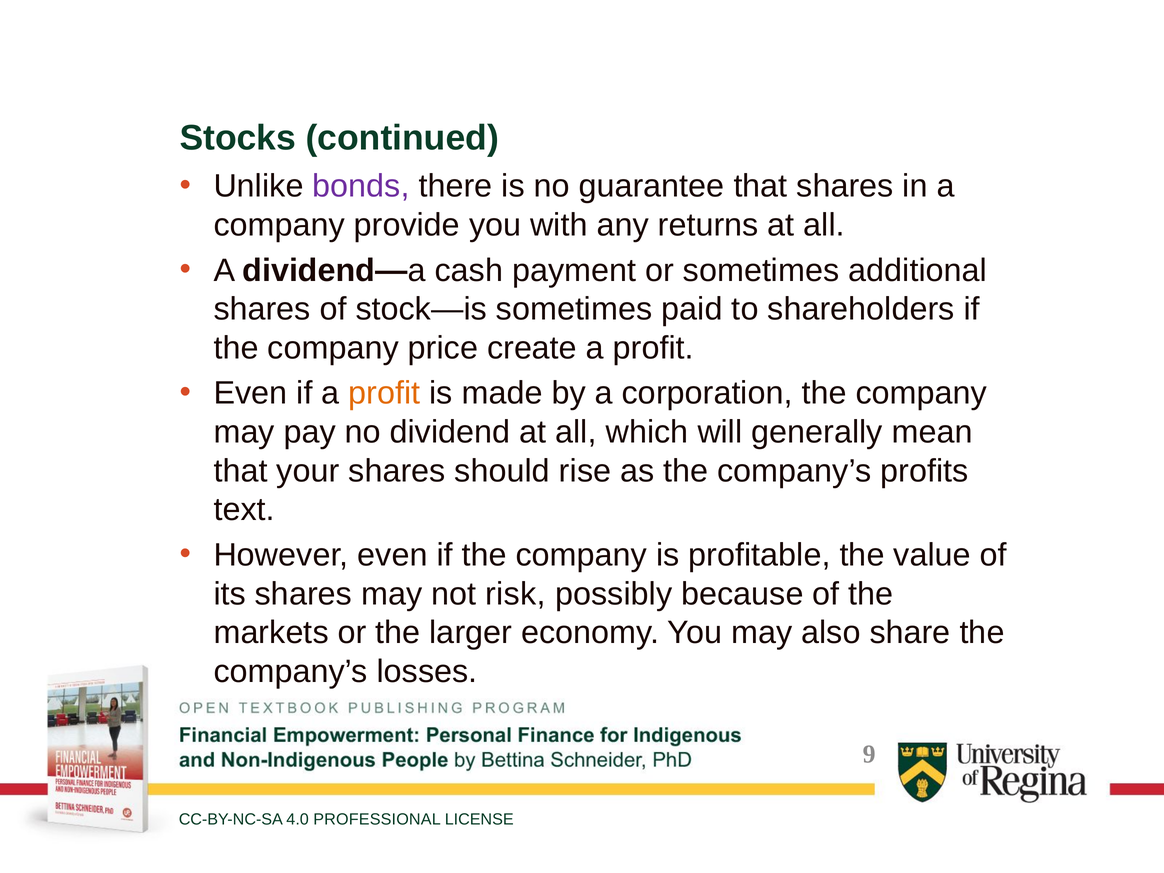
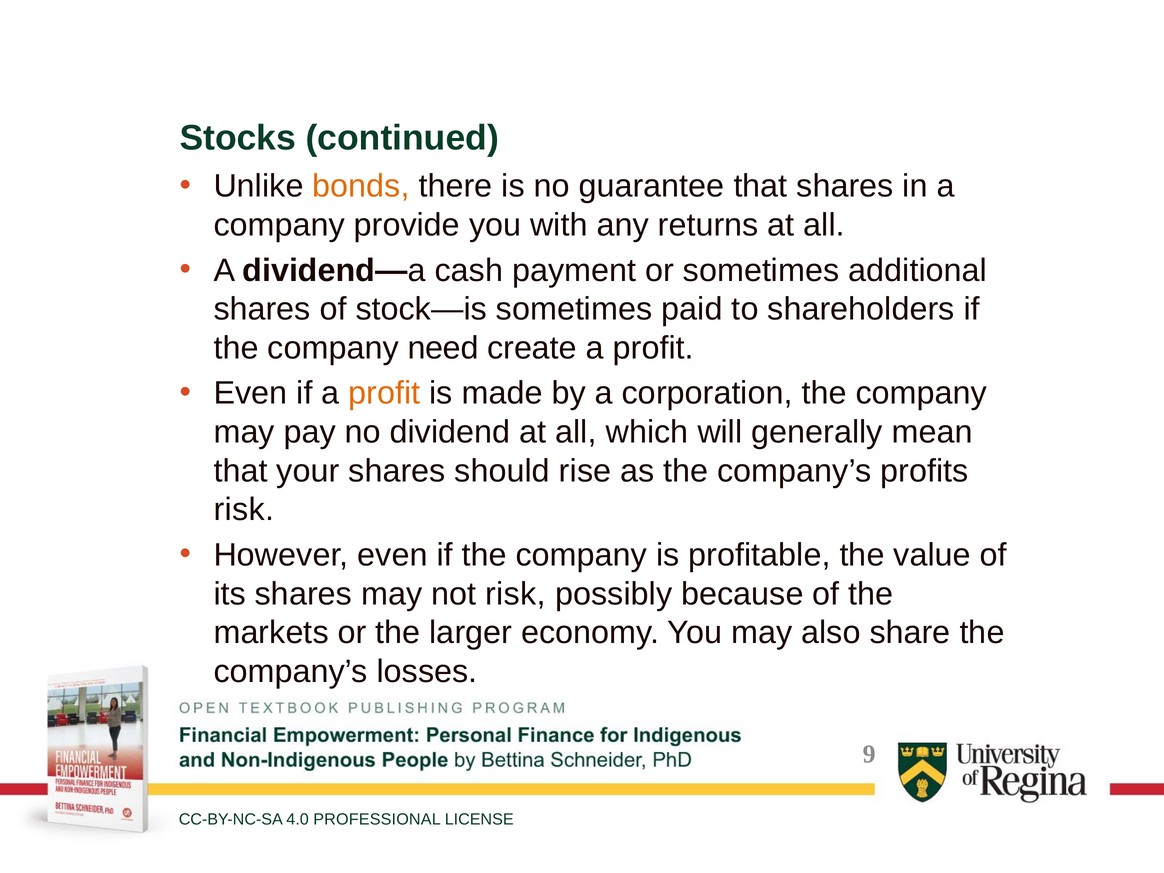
bonds colour: purple -> orange
price: price -> need
text at (244, 510): text -> risk
